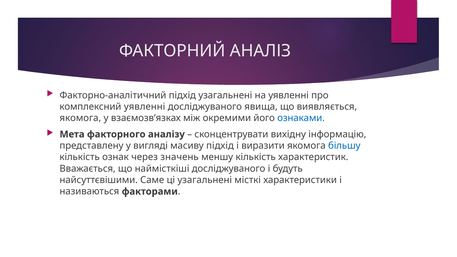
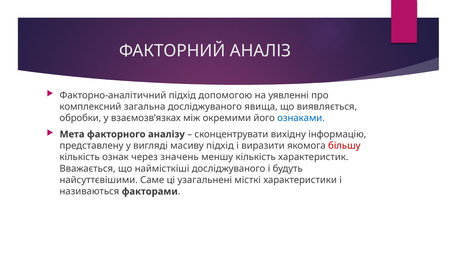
підхід узагальнені: узагальнені -> допомогою
комплексний уявленні: уявленні -> загальна
якомога at (80, 118): якомога -> обробки
більшу colour: blue -> red
